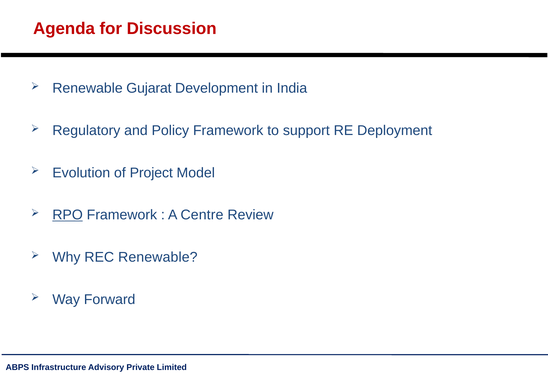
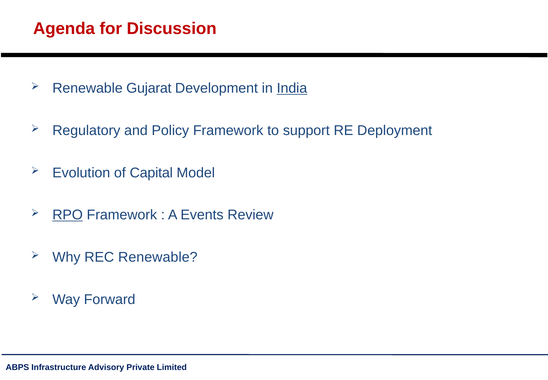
India underline: none -> present
Project: Project -> Capital
Centre: Centre -> Events
